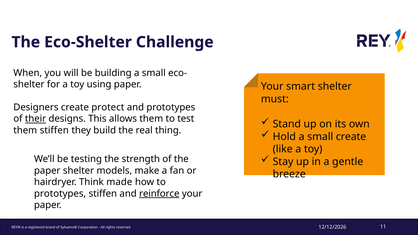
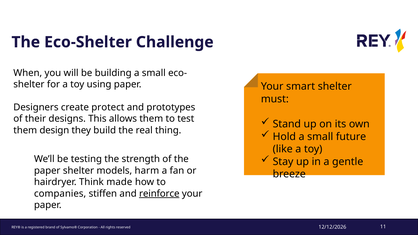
their underline: present -> none
them stiffen: stiffen -> design
small create: create -> future
make: make -> harm
prototypes at (60, 194): prototypes -> companies
